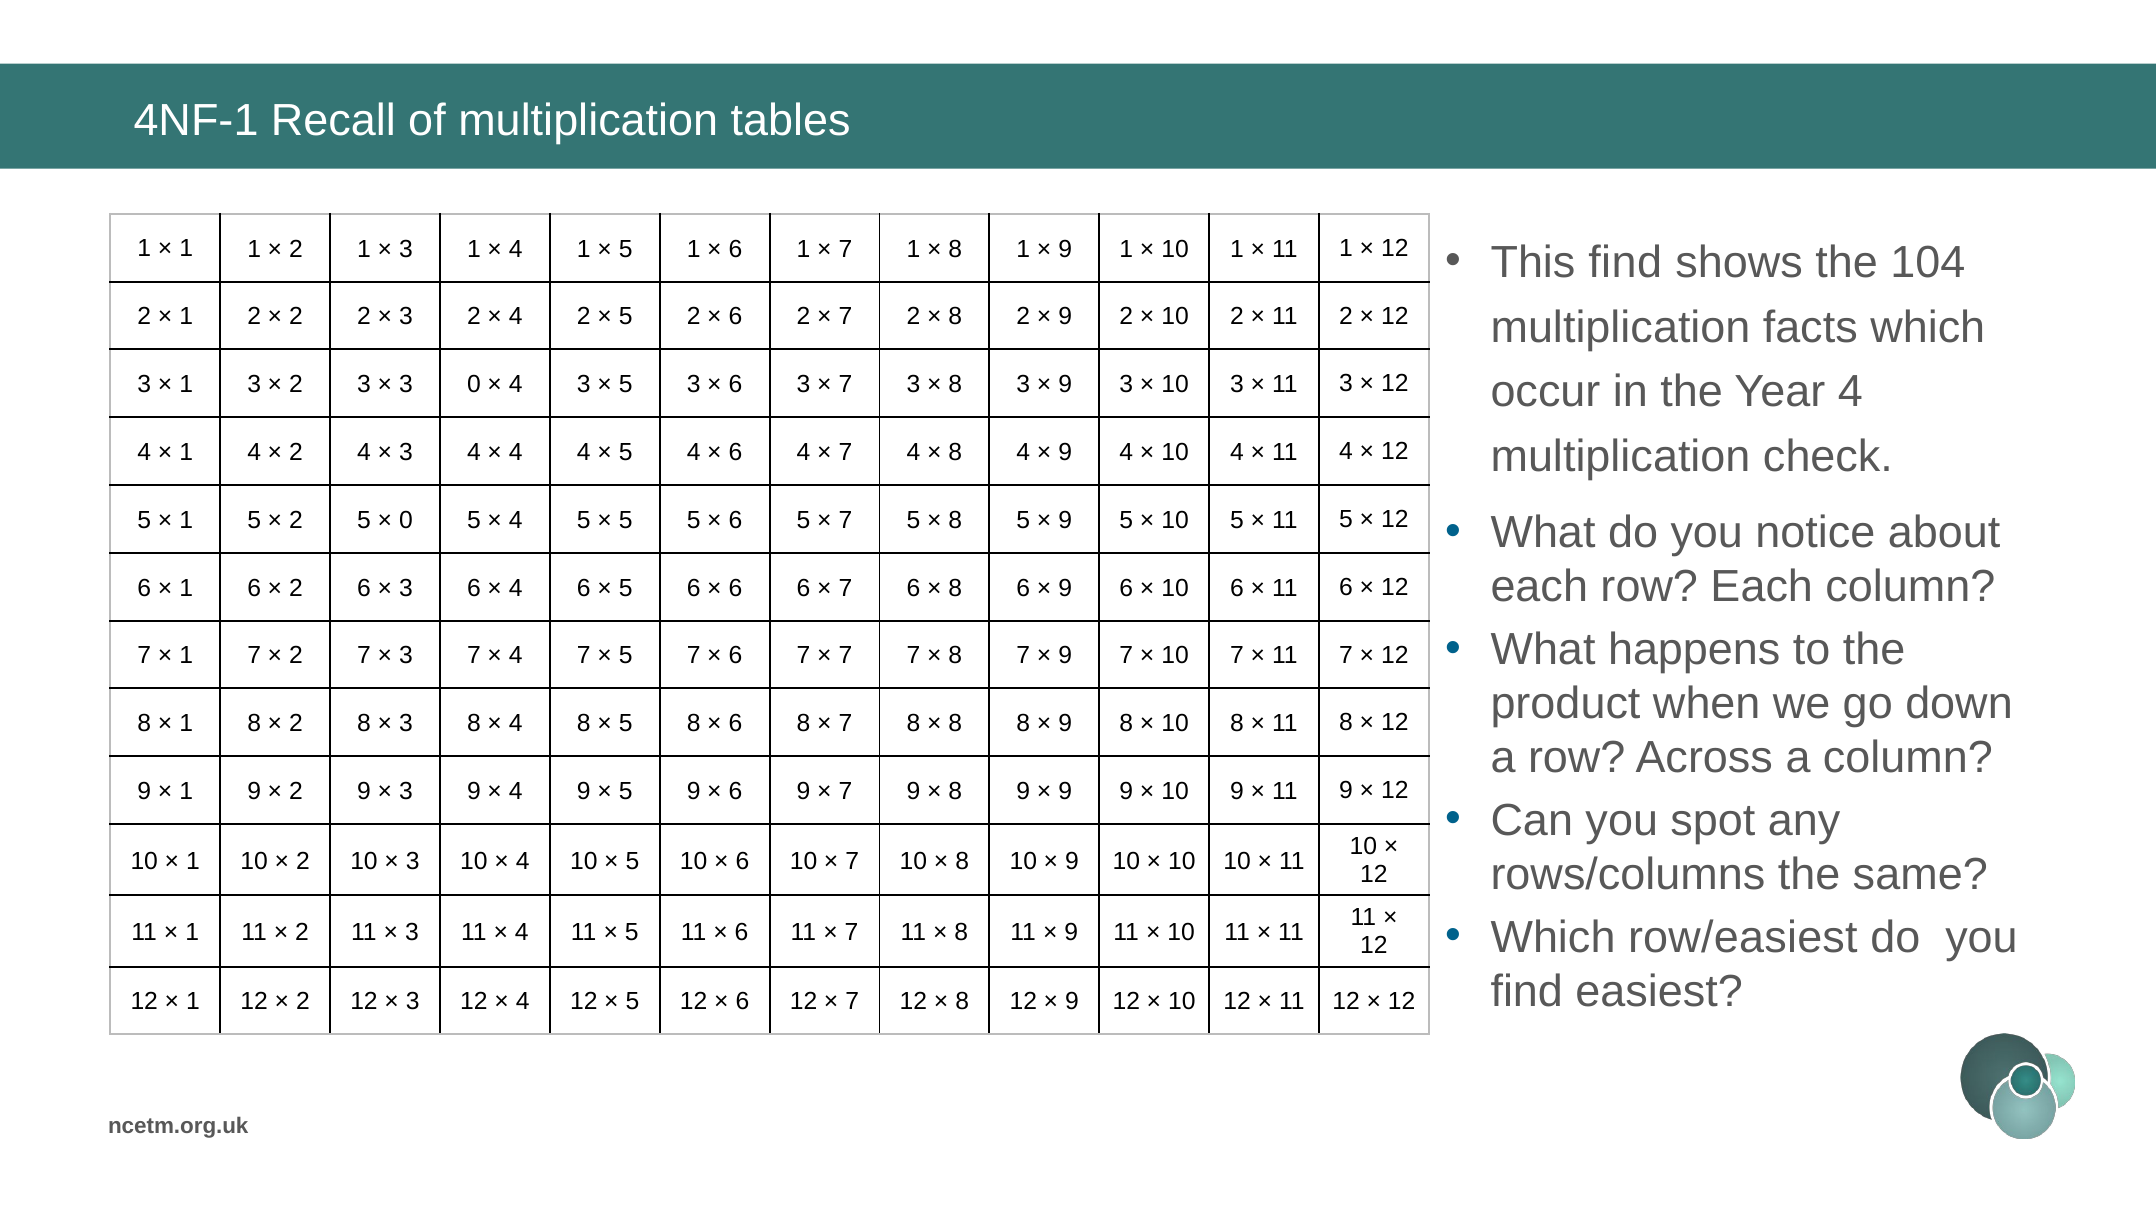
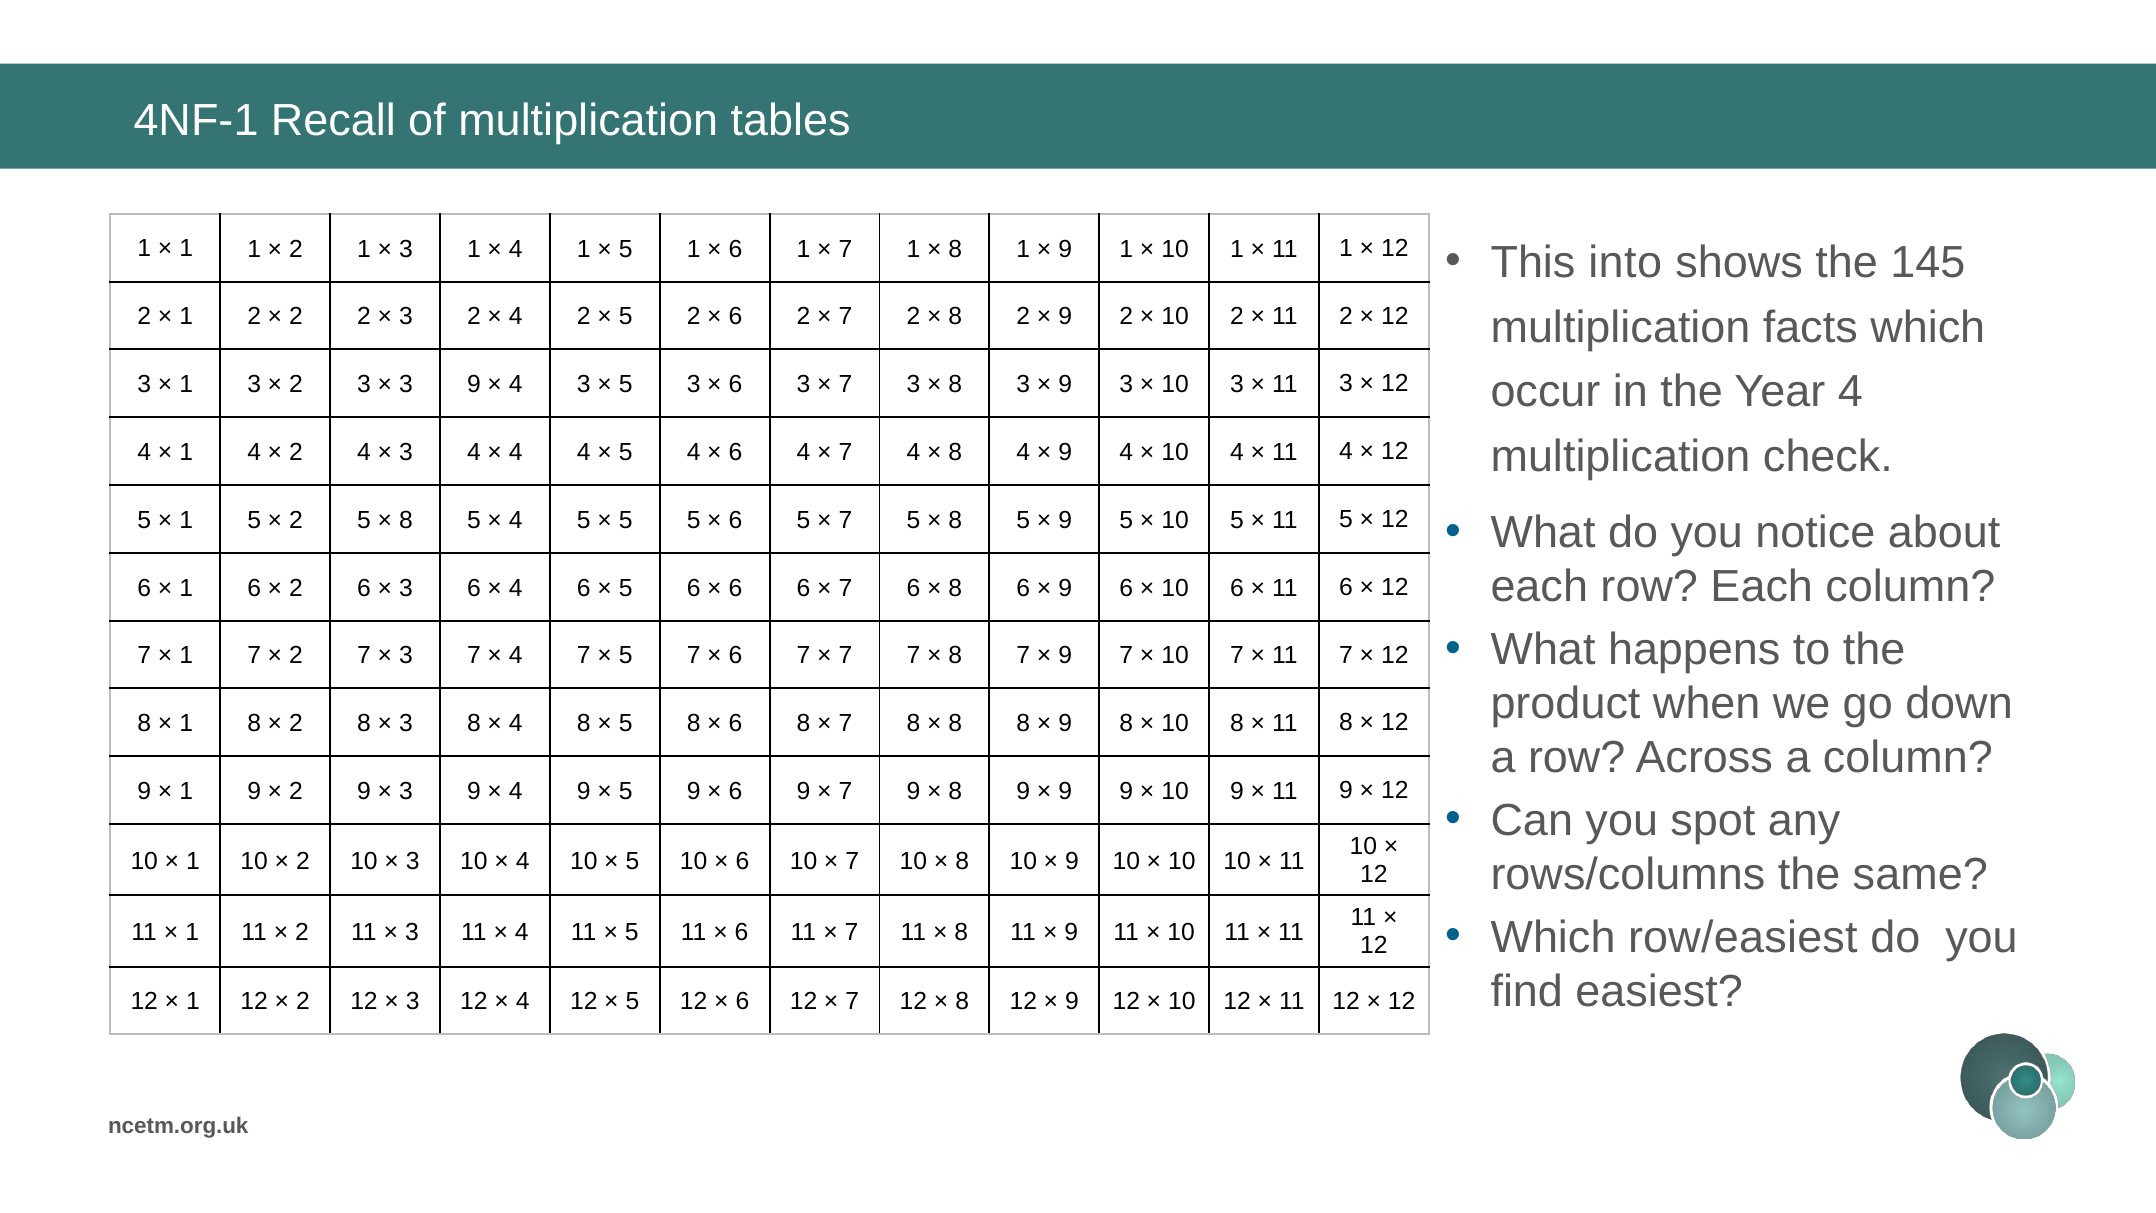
This find: find -> into
104: 104 -> 145
0 at (474, 384): 0 -> 9
0 at (406, 520): 0 -> 8
